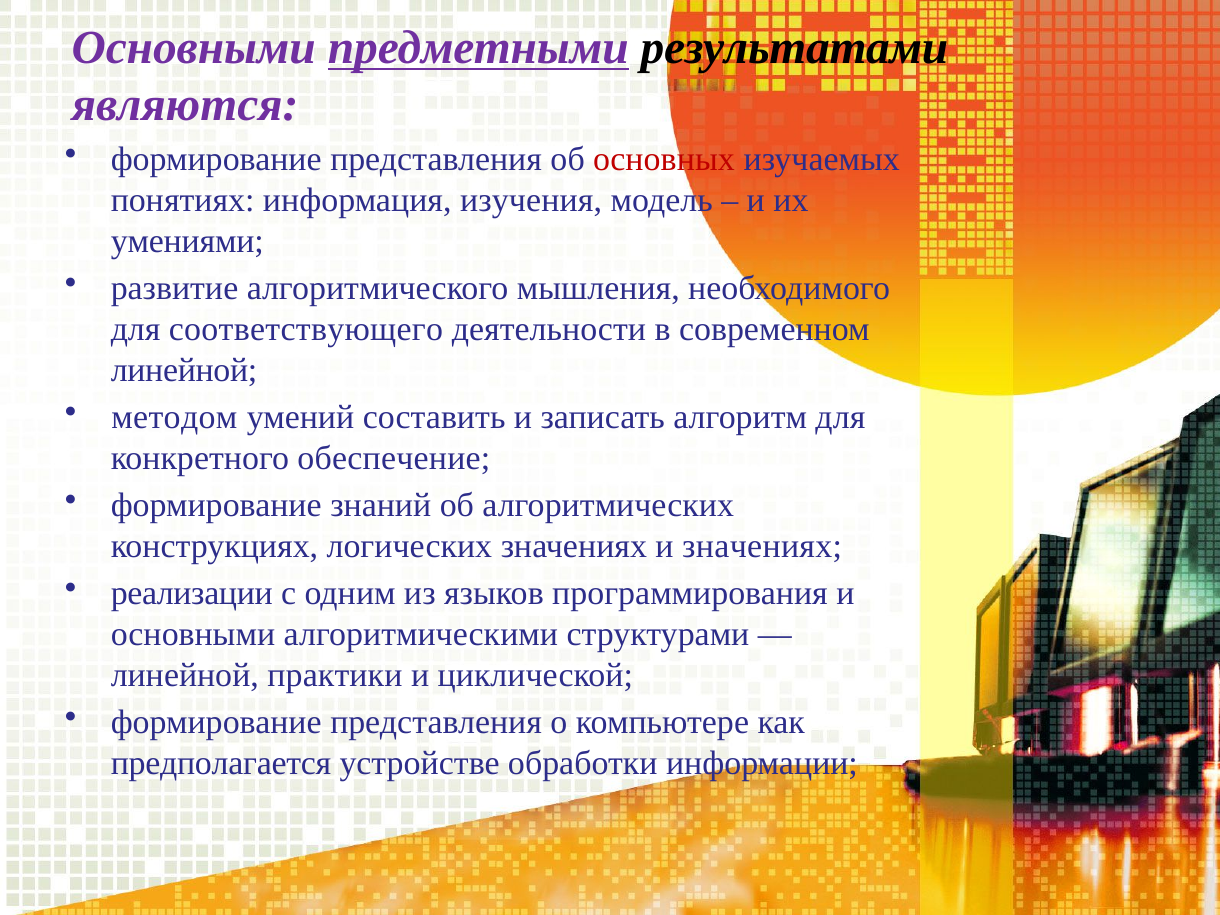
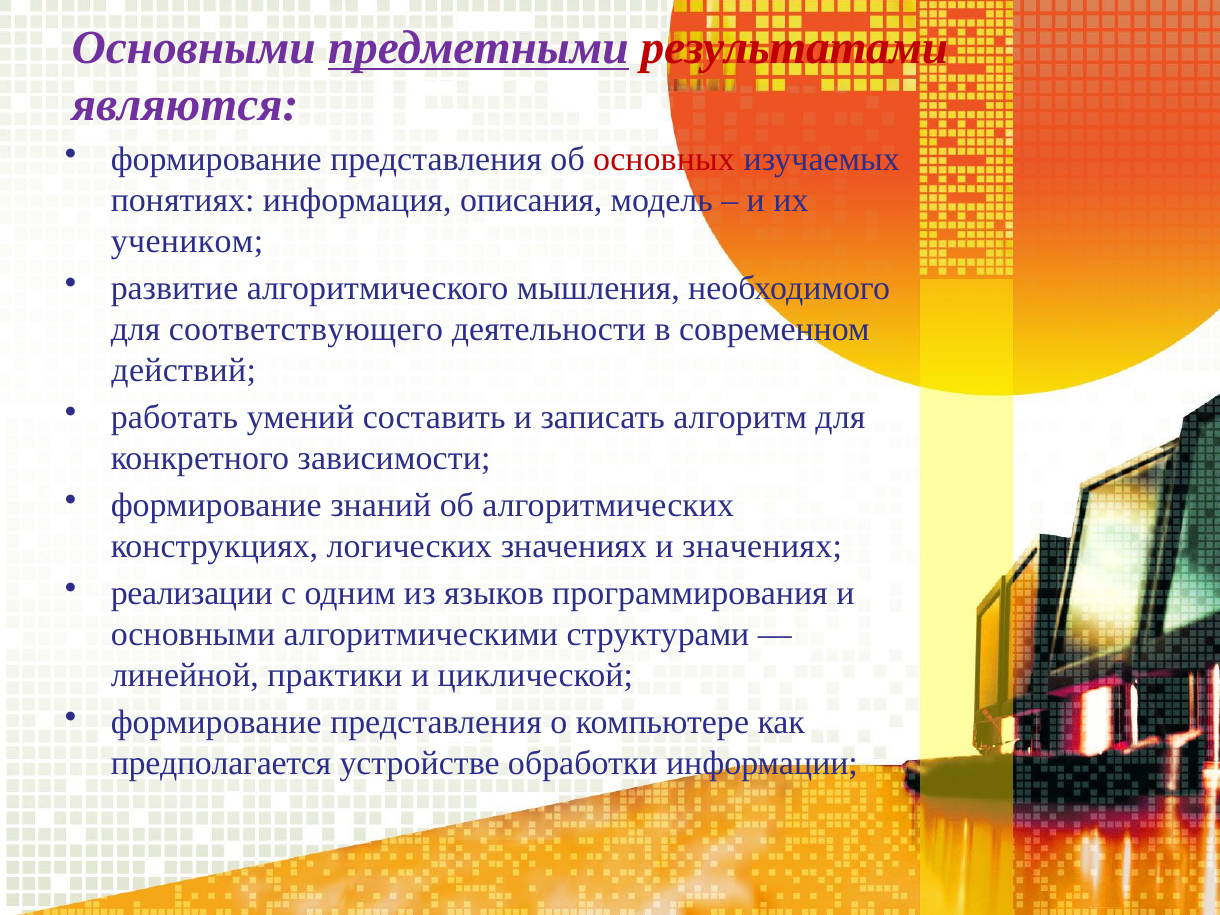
результатами colour: black -> red
изучения: изучения -> описания
умениями: умениями -> учеником
линейной at (184, 370): линейной -> действий
методом: методом -> работать
обеспечение: обеспечение -> зависимости
